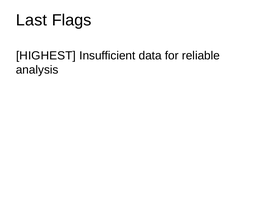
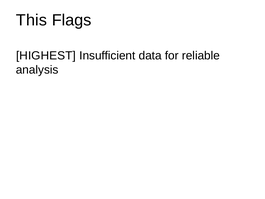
Last: Last -> This
